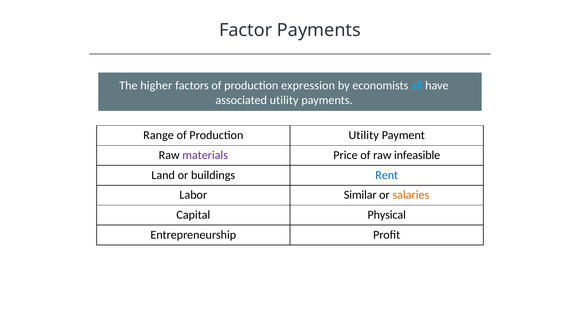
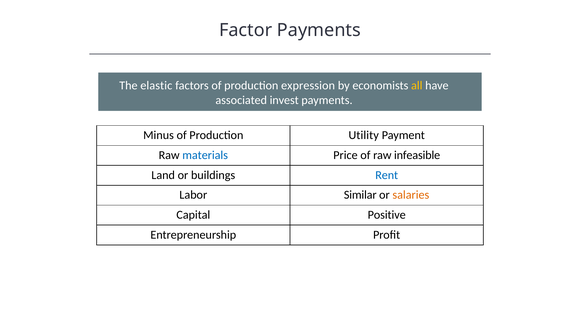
higher: higher -> elastic
all colour: light blue -> yellow
associated utility: utility -> invest
Range: Range -> Minus
materials colour: purple -> blue
Physical: Physical -> Positive
